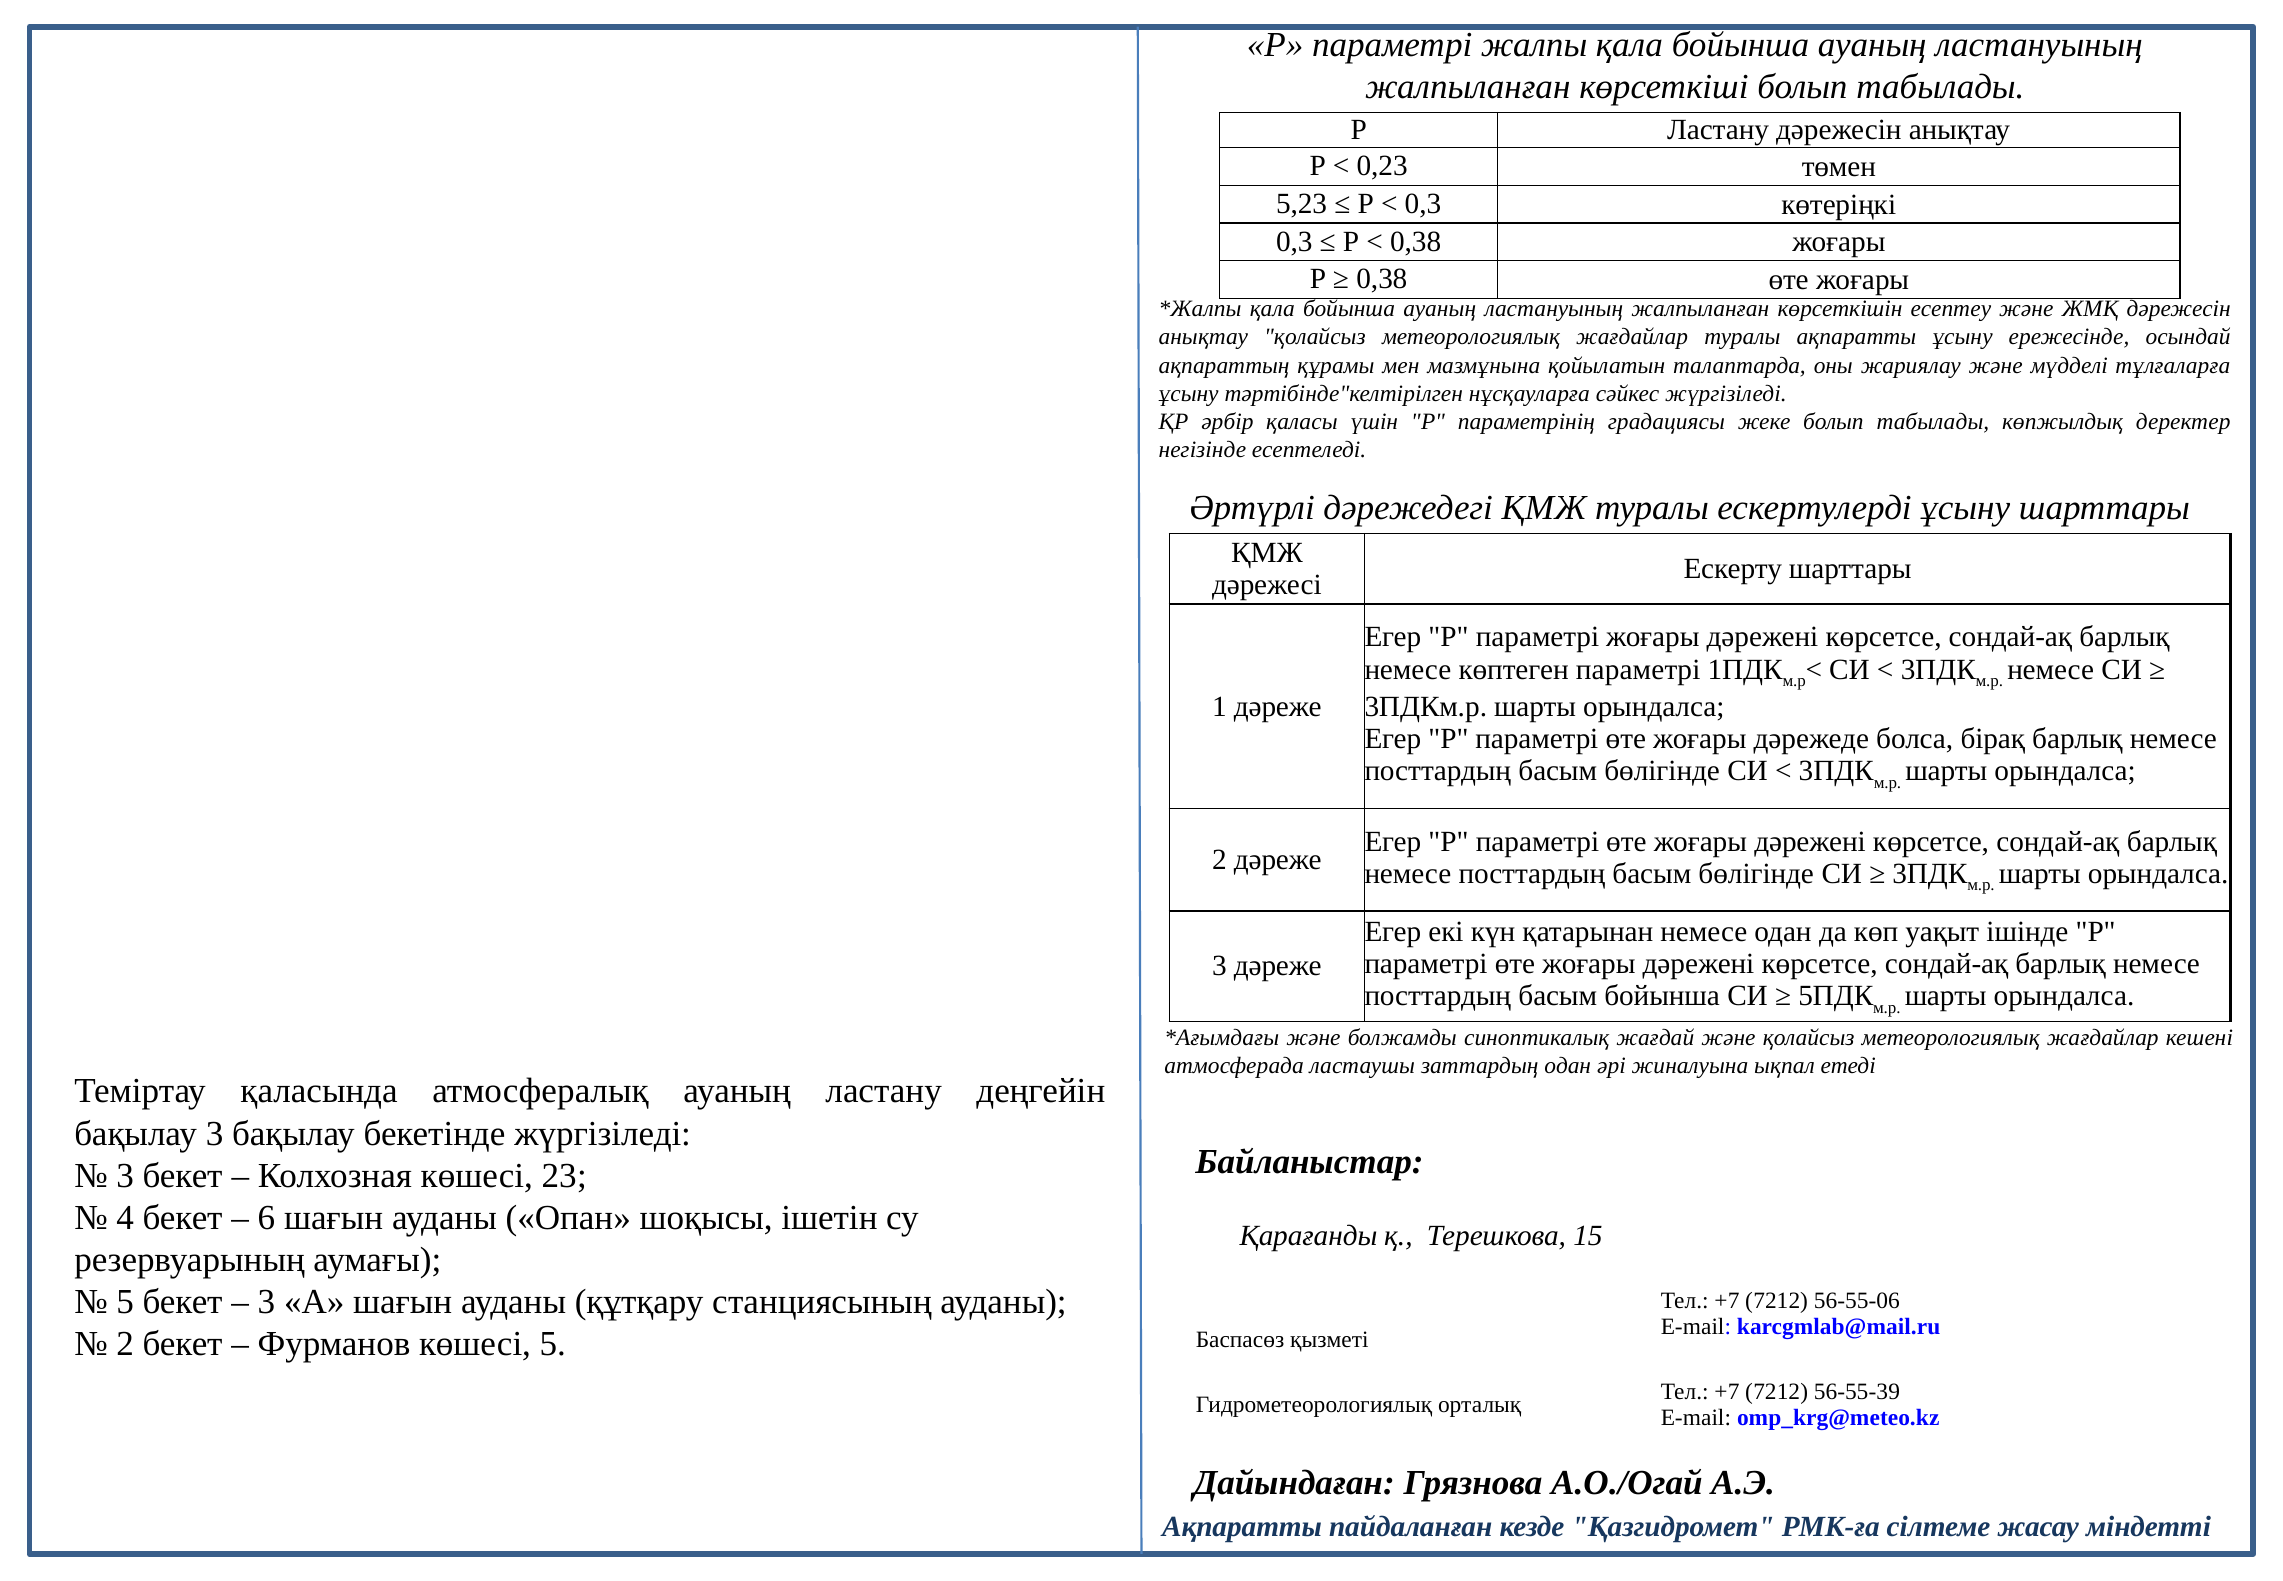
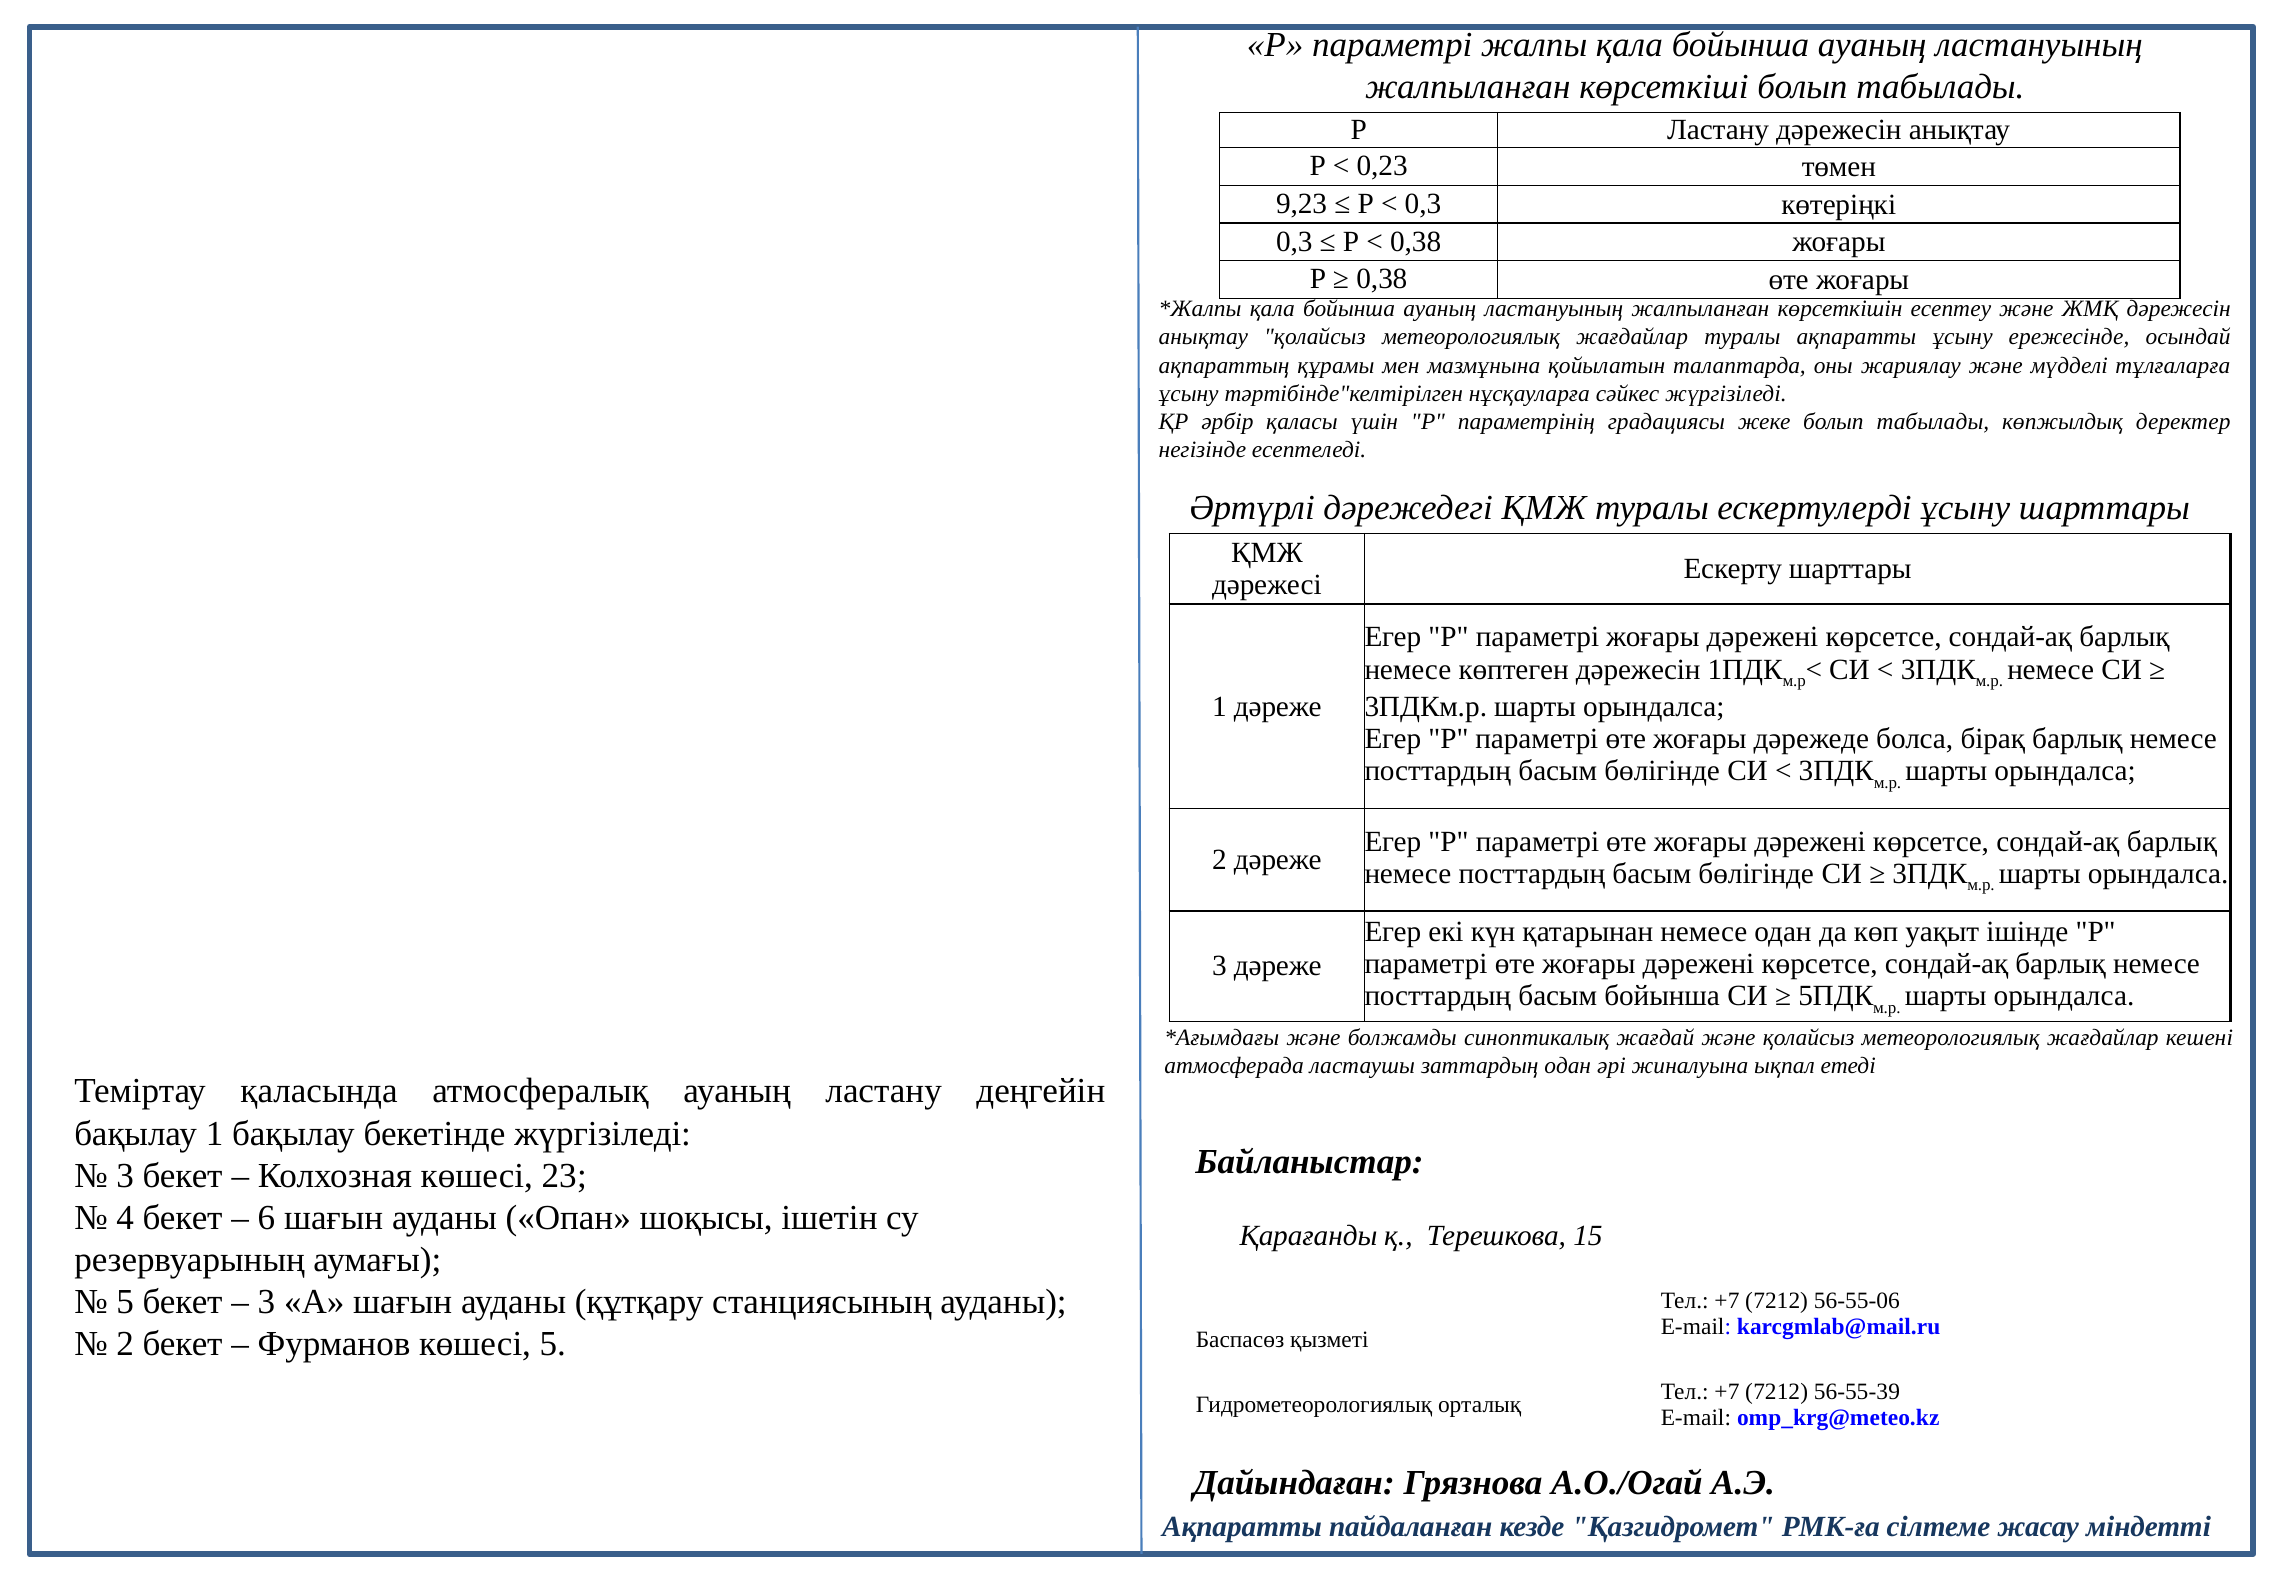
5,23: 5,23 -> 9,23
көптеген параметрі: параметрі -> дәрежесін
бақылау 3: 3 -> 1
